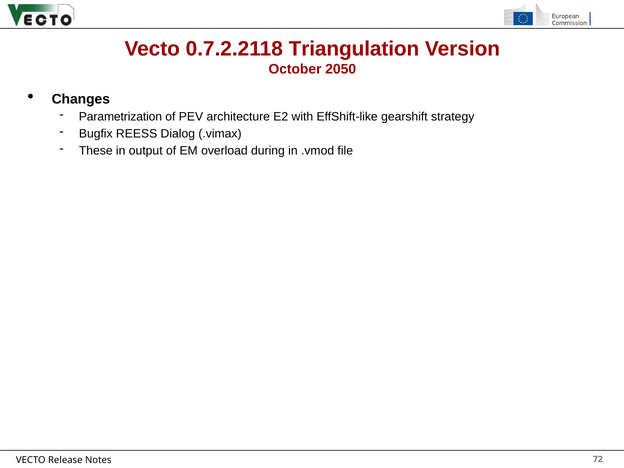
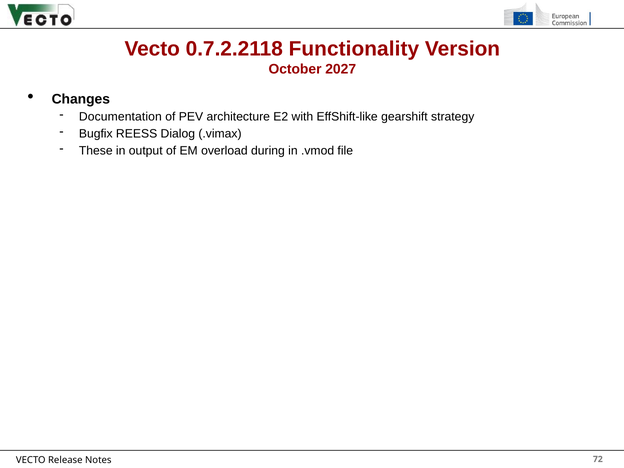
Triangulation: Triangulation -> Functionality
2050: 2050 -> 2027
Parametrization: Parametrization -> Documentation
